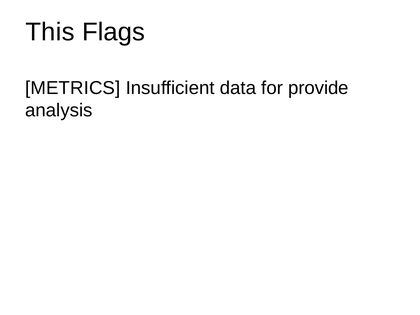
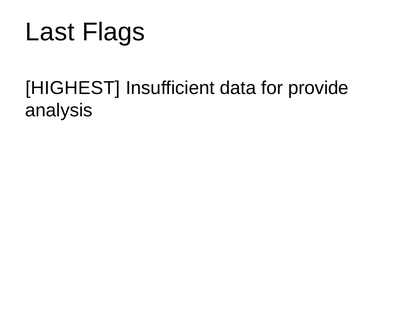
This: This -> Last
METRICS: METRICS -> HIGHEST
